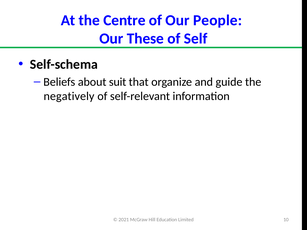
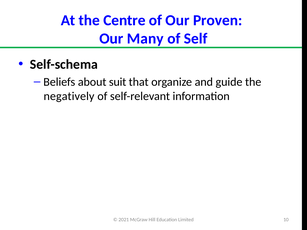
People: People -> Proven
These: These -> Many
